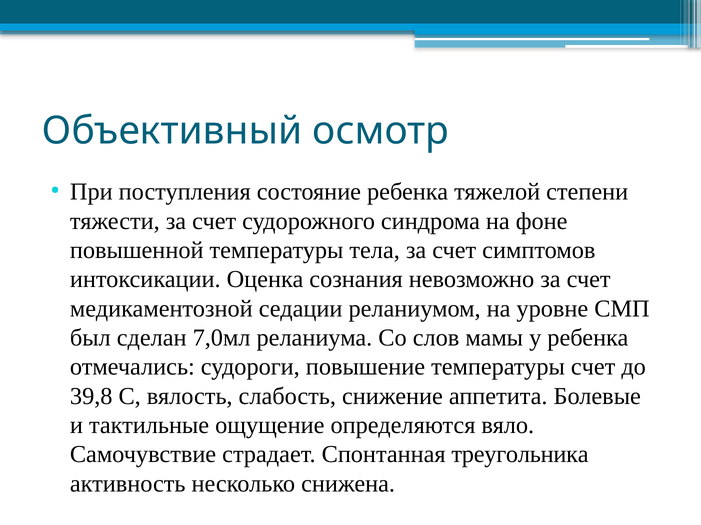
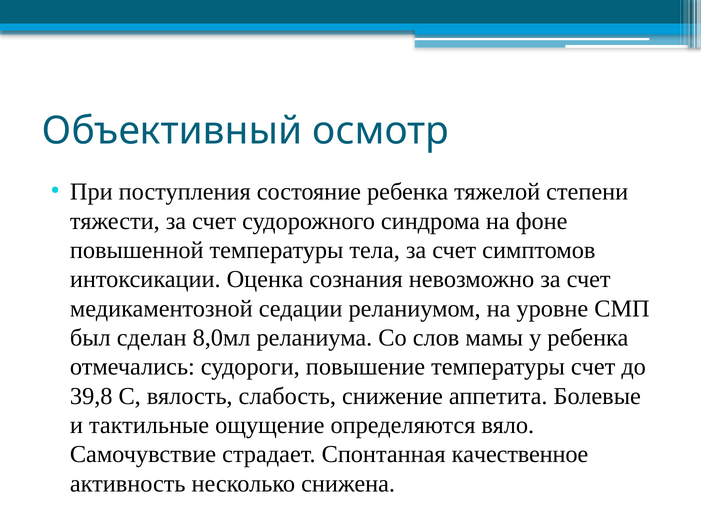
7,0мл: 7,0мл -> 8,0мл
треугольника: треугольника -> качественное
